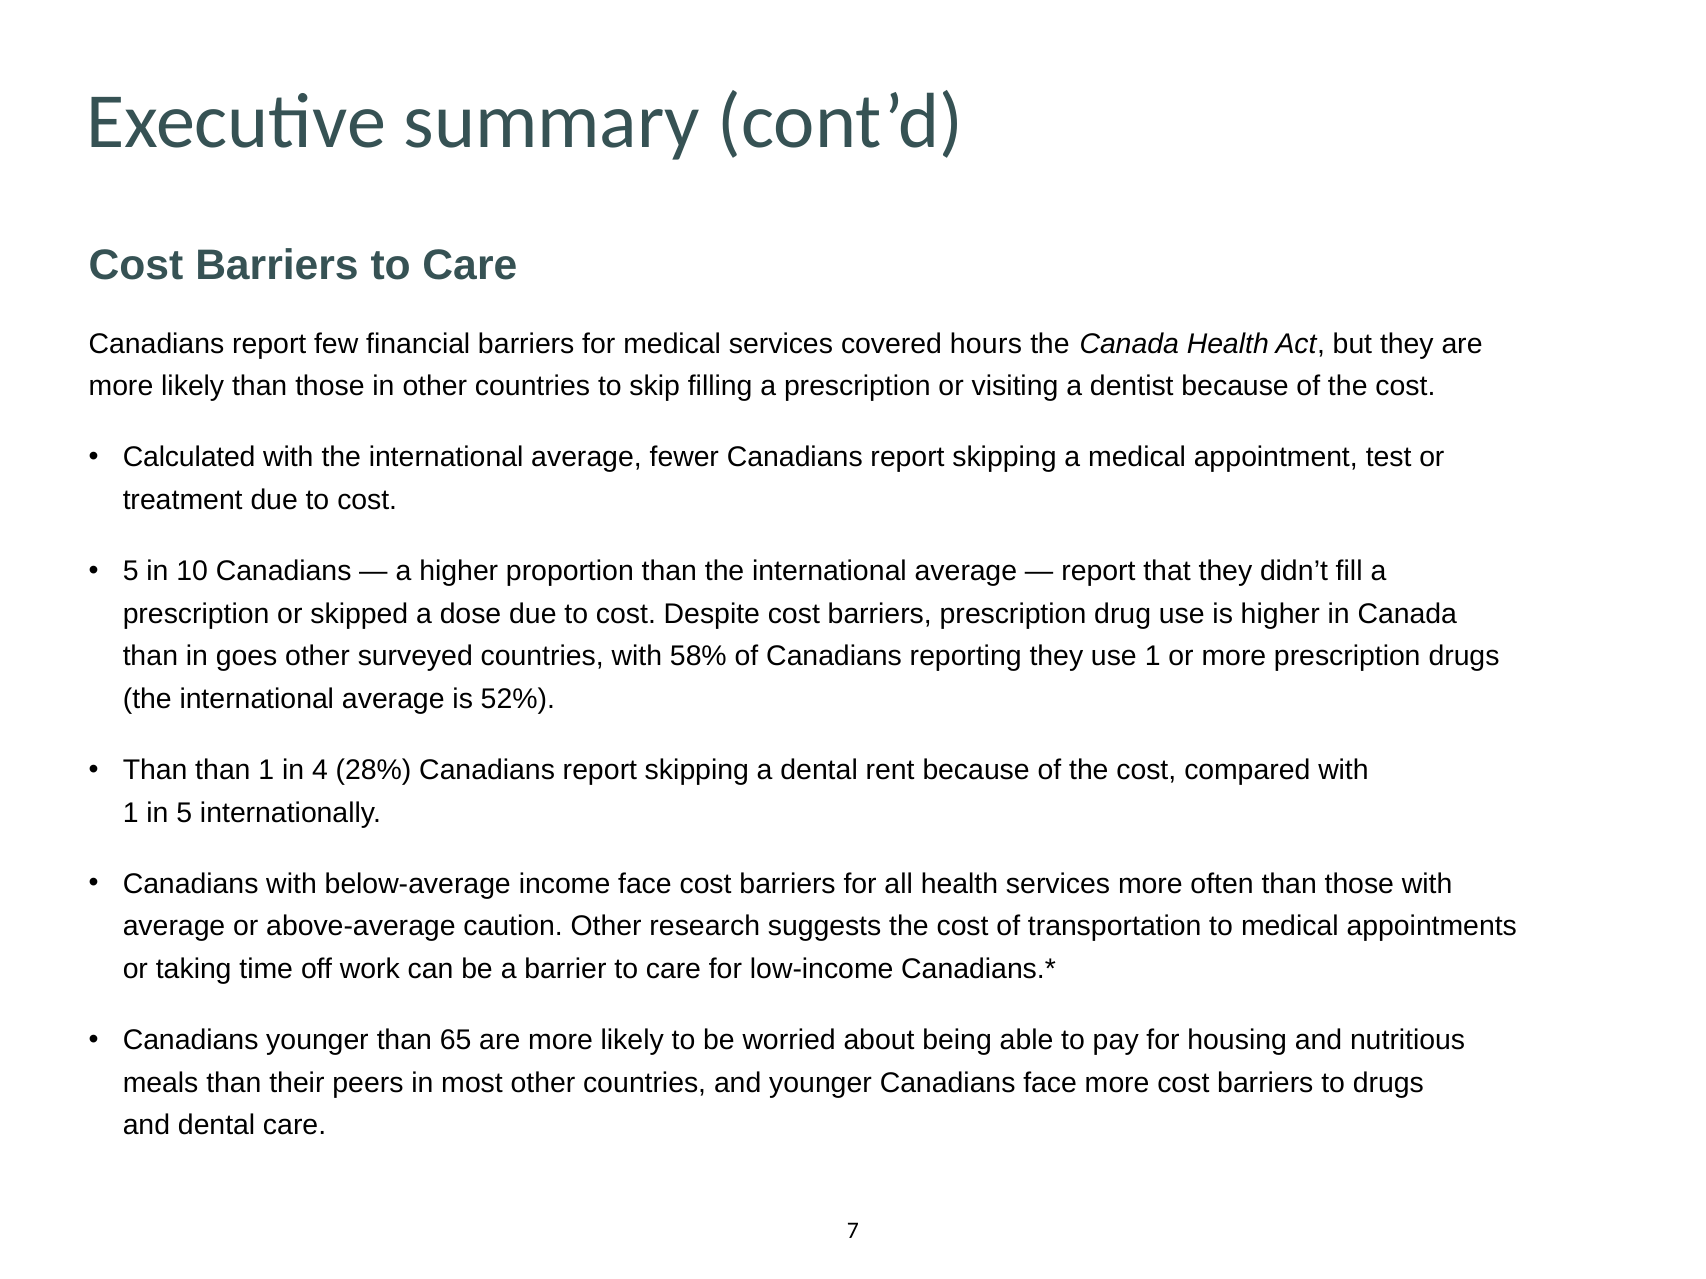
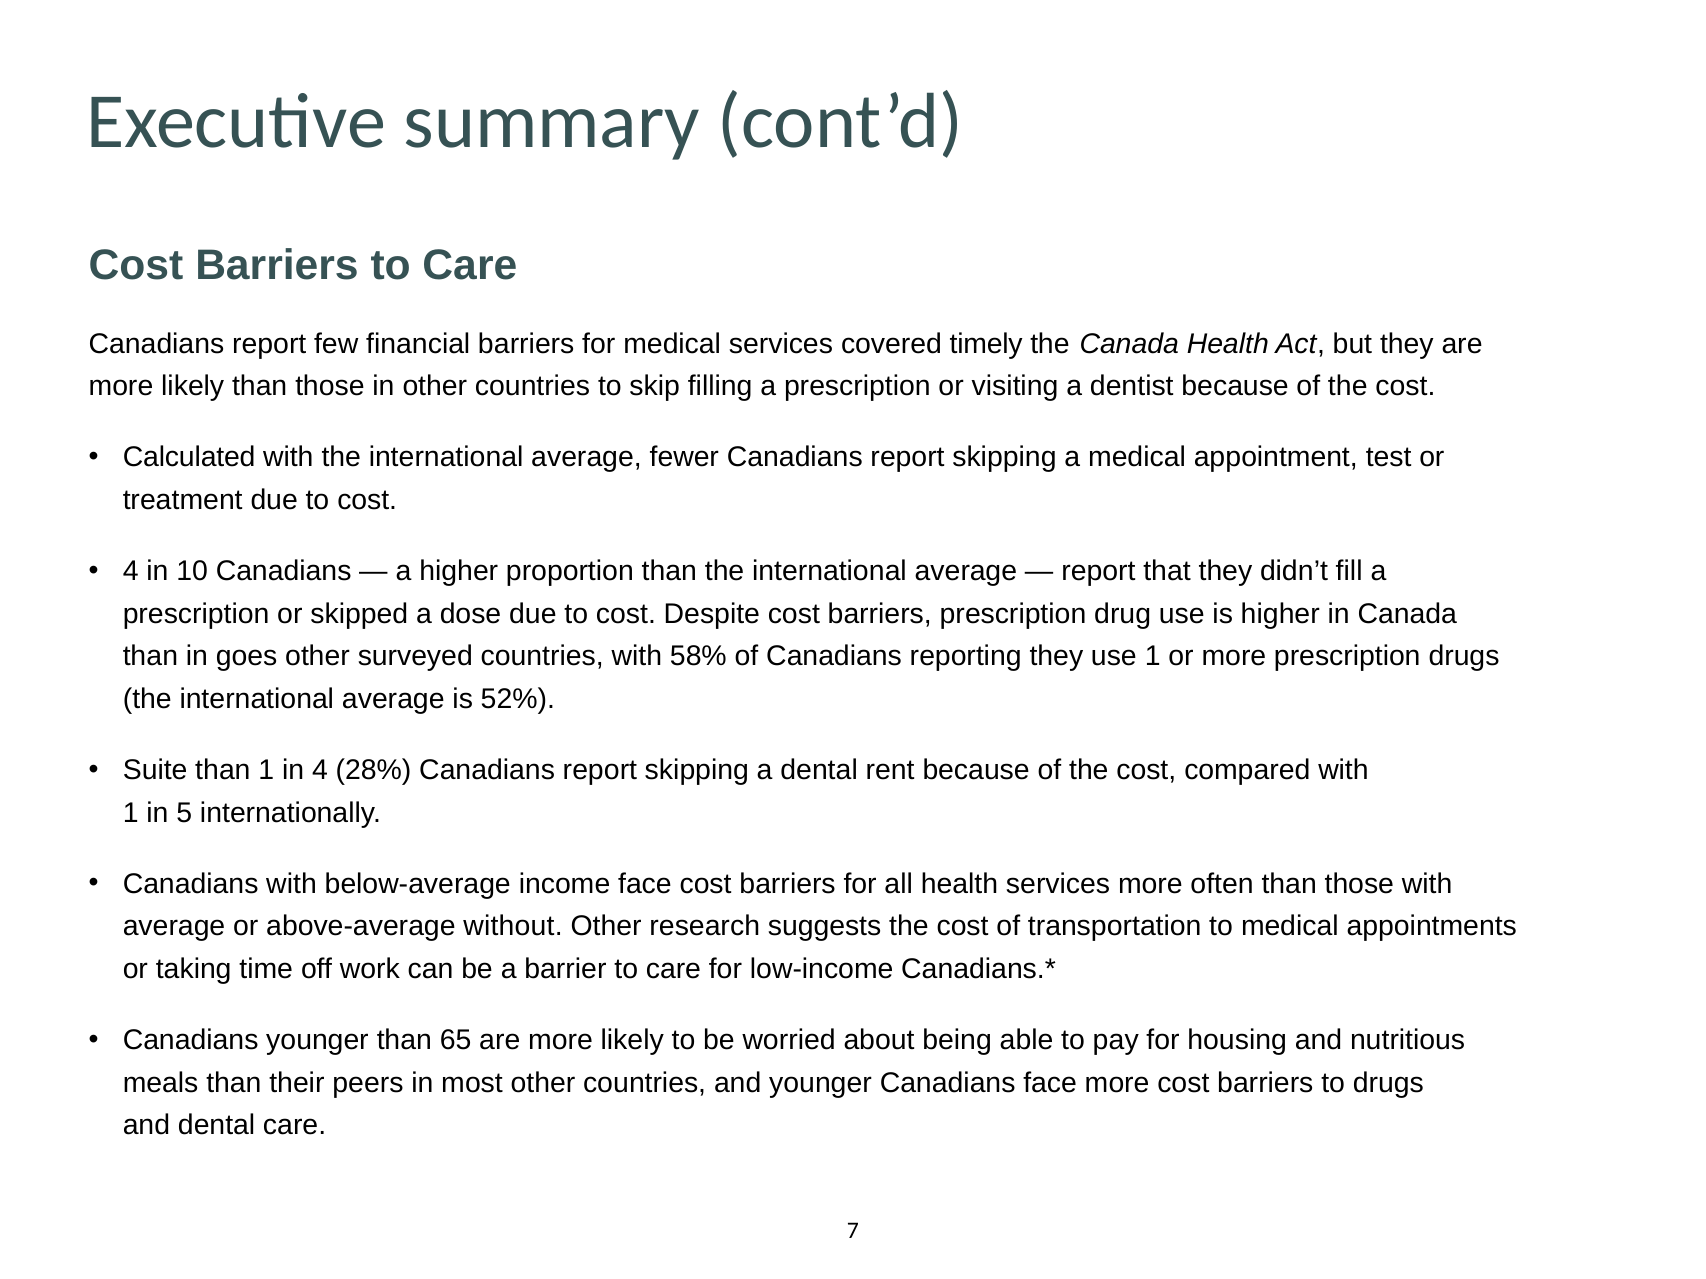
hours: hours -> timely
5 at (131, 571): 5 -> 4
Than at (155, 771): Than -> Suite
caution: caution -> without
